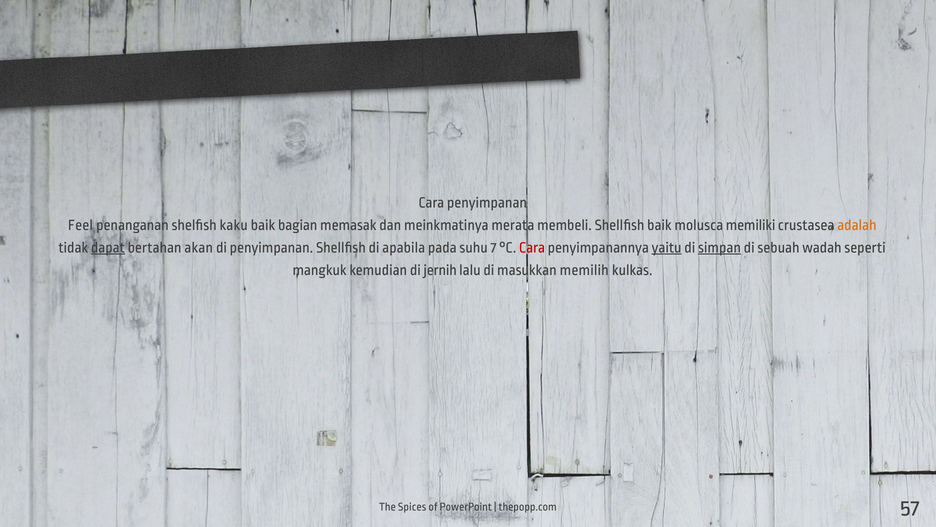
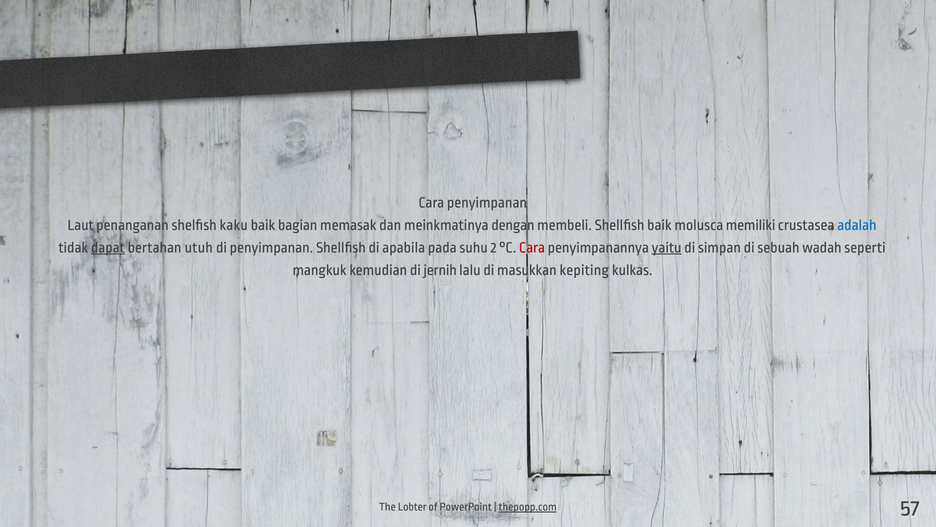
Feel: Feel -> Laut
merata: merata -> dengan
adalah colour: orange -> blue
akan: akan -> utuh
7: 7 -> 2
simpan underline: present -> none
memilih: memilih -> kepiting
Spices: Spices -> Lobter
thepopp.com underline: none -> present
